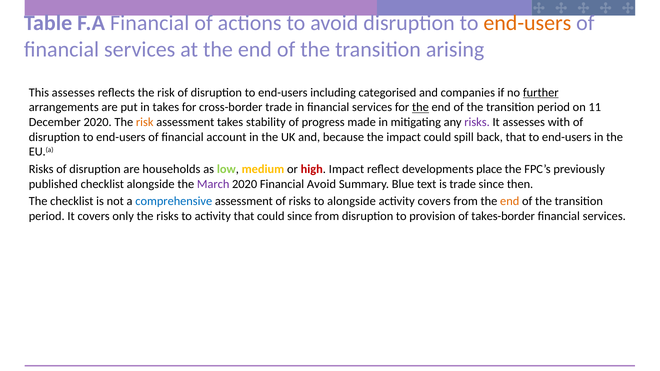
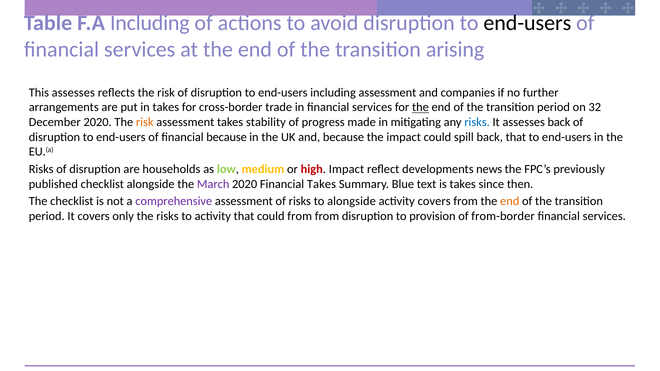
F.A Financial: Financial -> Including
end-users at (527, 23) colour: orange -> black
including categorised: categorised -> assessment
further underline: present -> none
11: 11 -> 32
risks at (477, 122) colour: purple -> blue
assesses with: with -> back
financial account: account -> because
place: place -> news
Financial Avoid: Avoid -> Takes
is trade: trade -> takes
comprehensive colour: blue -> purple
could since: since -> from
takes-border: takes-border -> from-border
